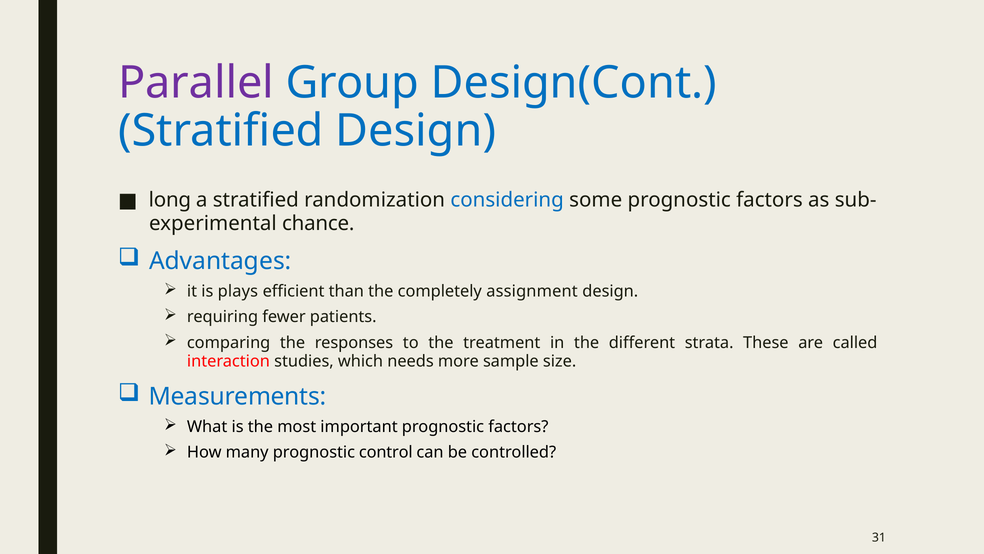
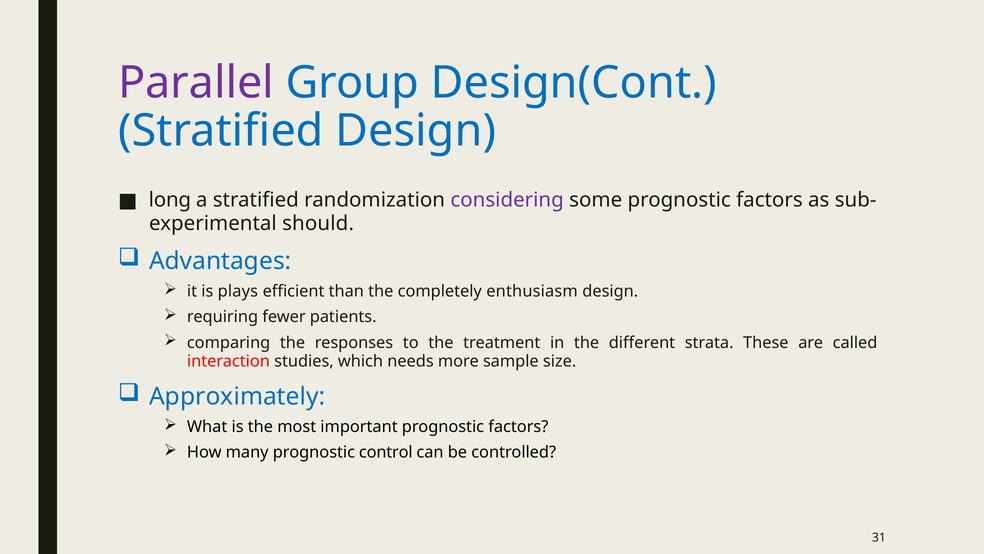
considering colour: blue -> purple
chance: chance -> should
assignment: assignment -> enthusiasm
Measurements: Measurements -> Approximately
